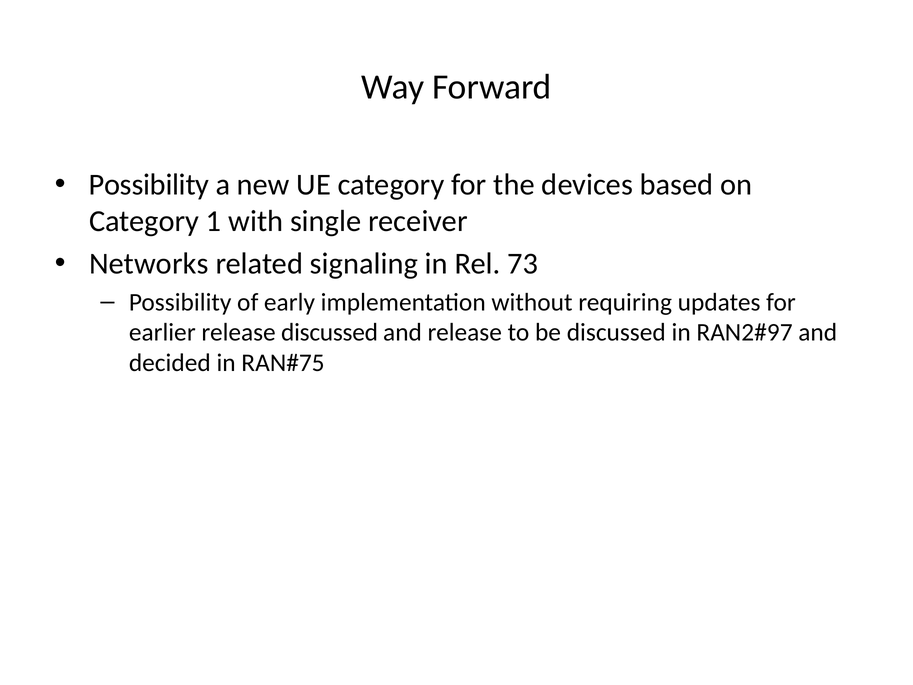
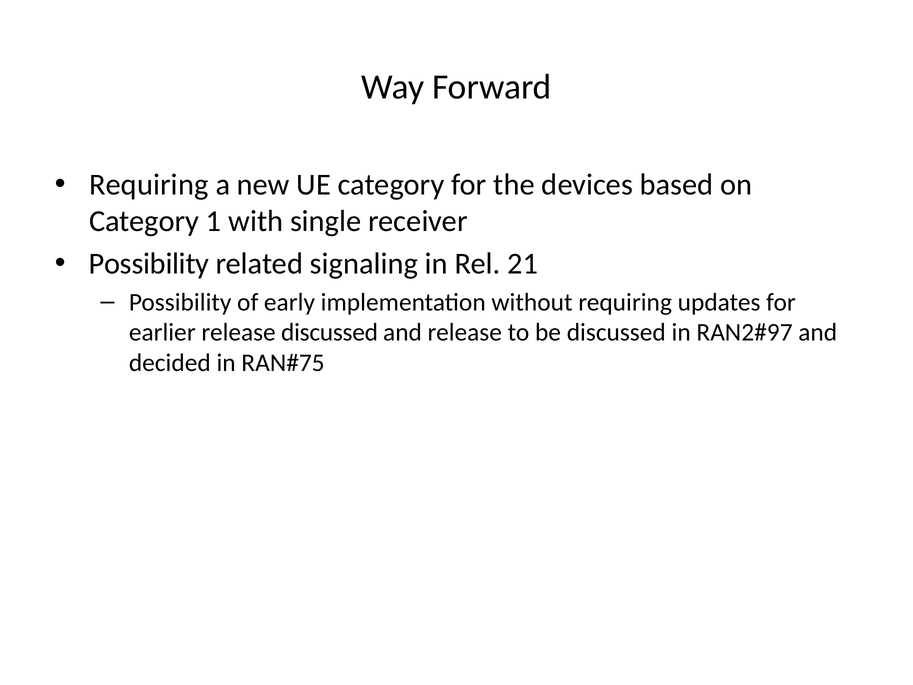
Possibility at (149, 185): Possibility -> Requiring
Networks at (149, 264): Networks -> Possibility
73: 73 -> 21
